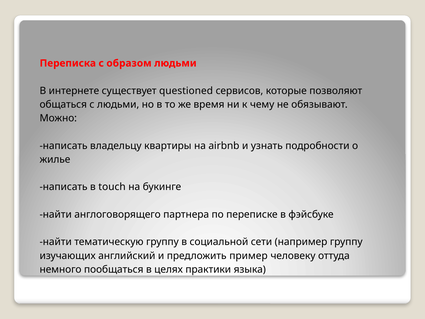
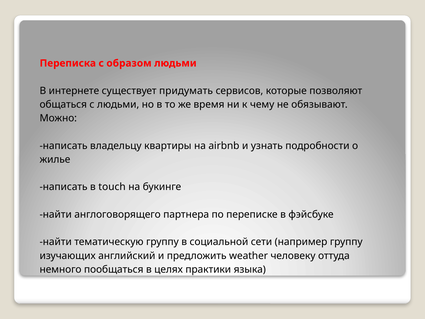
questioned: questioned -> придумать
пример: пример -> weather
